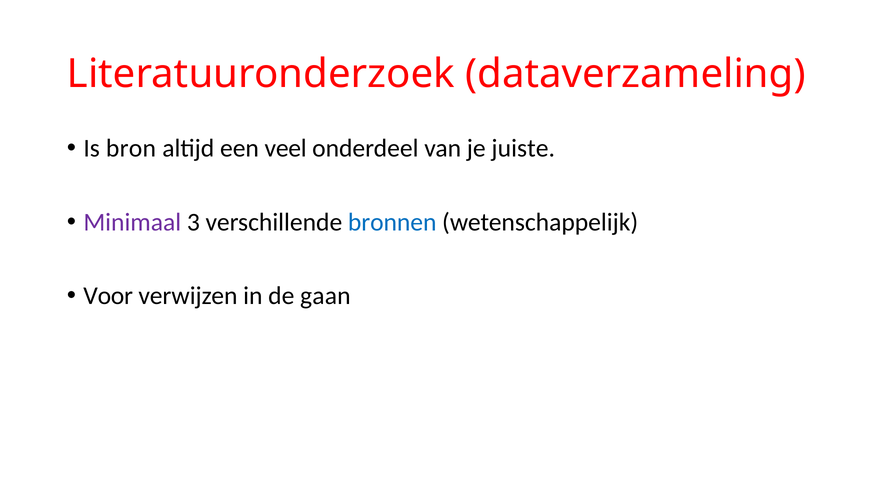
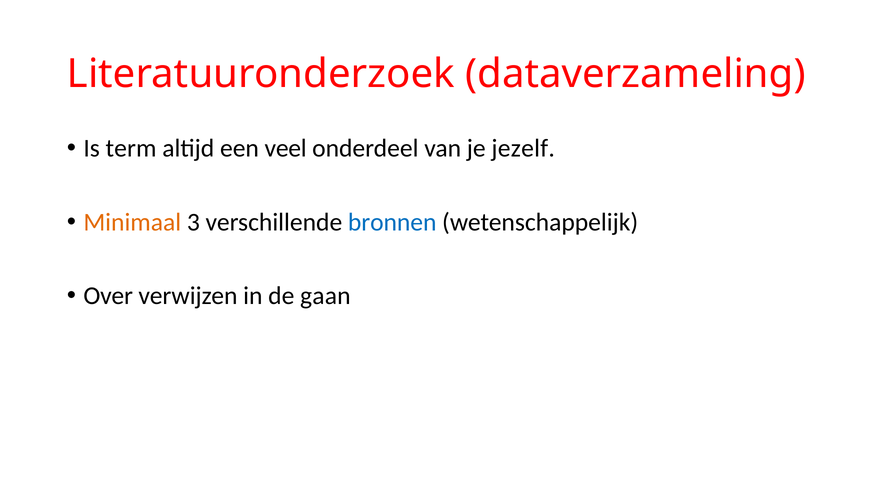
bron: bron -> term
juiste: juiste -> jezelf
Minimaal colour: purple -> orange
Voor: Voor -> Over
